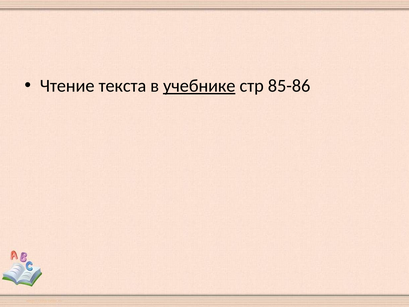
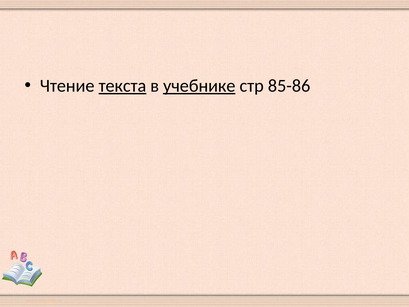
текста underline: none -> present
